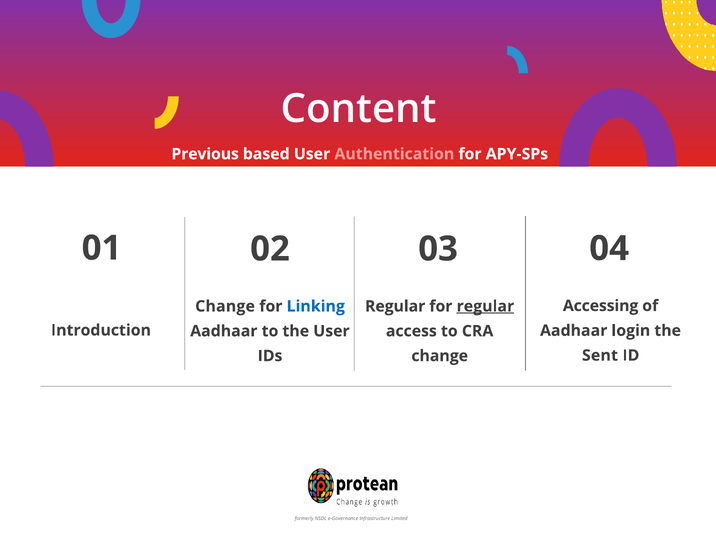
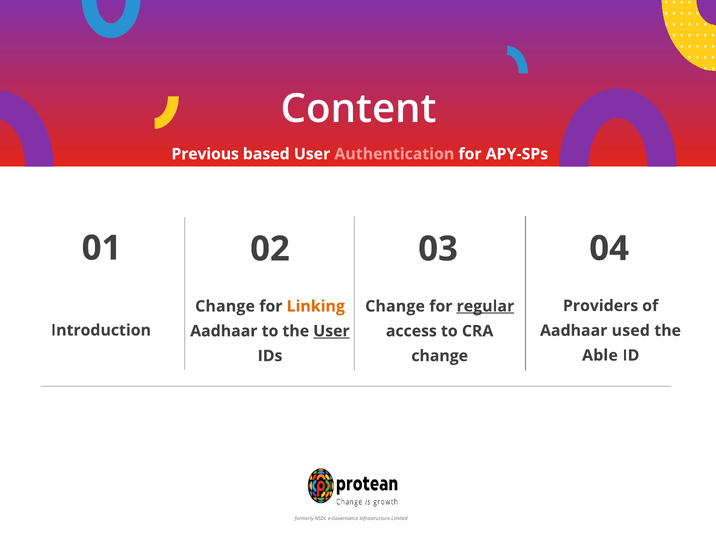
Accessing: Accessing -> Providers
Linking colour: blue -> orange
Regular at (395, 306): Regular -> Change
login: login -> used
User at (331, 331) underline: none -> present
Sent: Sent -> Able
